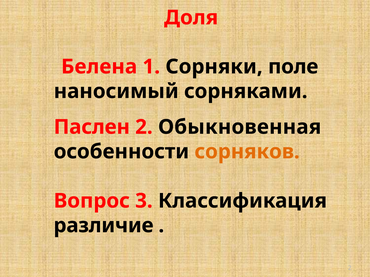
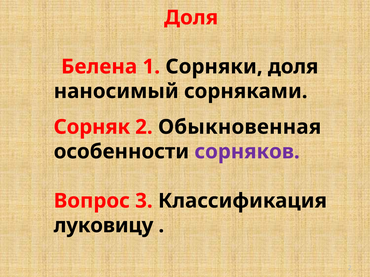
Сорняки поле: поле -> доля
Паслен: Паслен -> Сорняк
сорняков colour: orange -> purple
различие: различие -> луковицу
